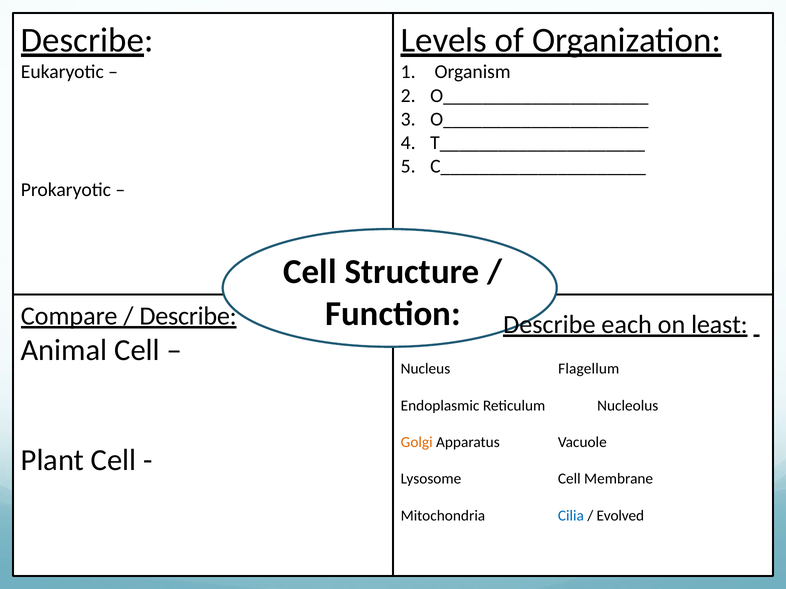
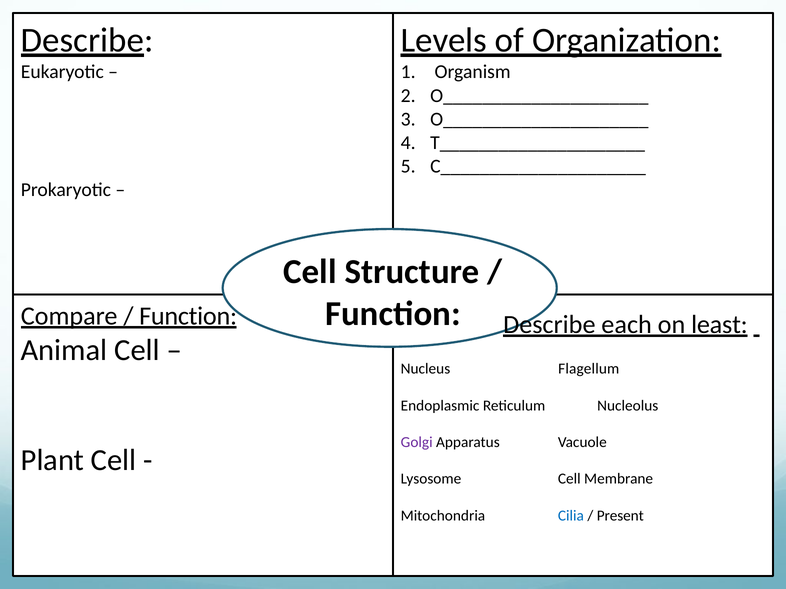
Describe at (188, 316): Describe -> Function
Golgi colour: orange -> purple
Evolved: Evolved -> Present
